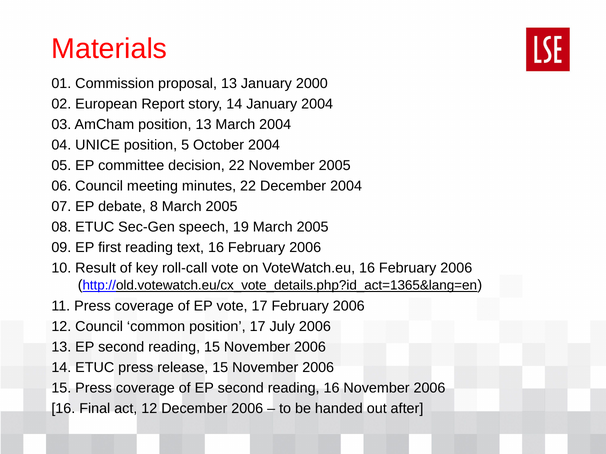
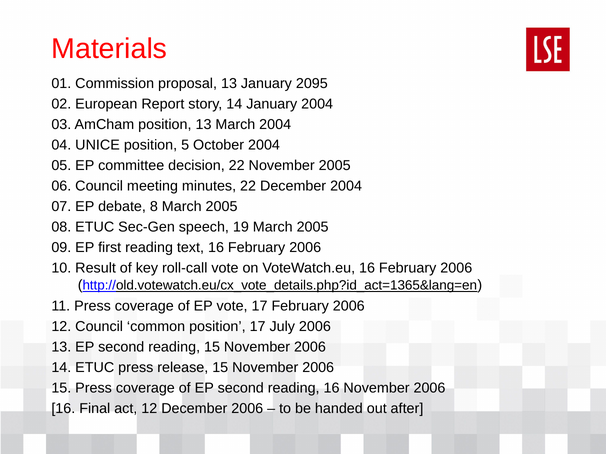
2000: 2000 -> 2095
